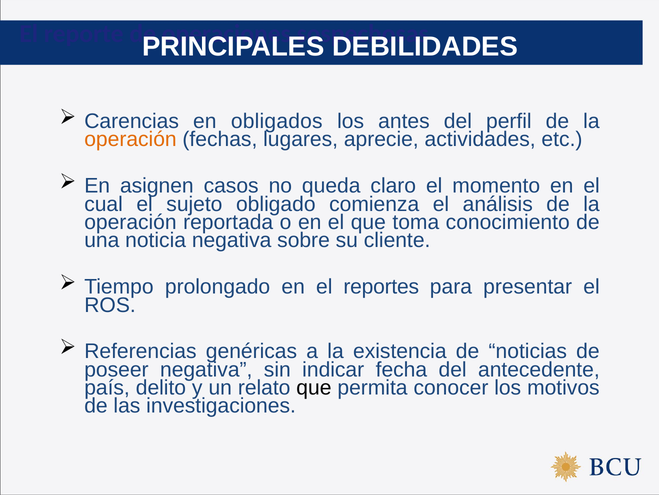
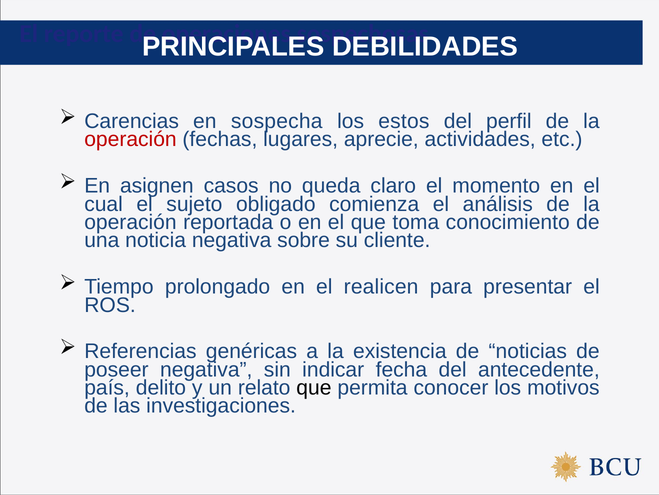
obligados: obligados -> sospecha
antes: antes -> estos
operación at (130, 139) colour: orange -> red
reportes: reportes -> realicen
